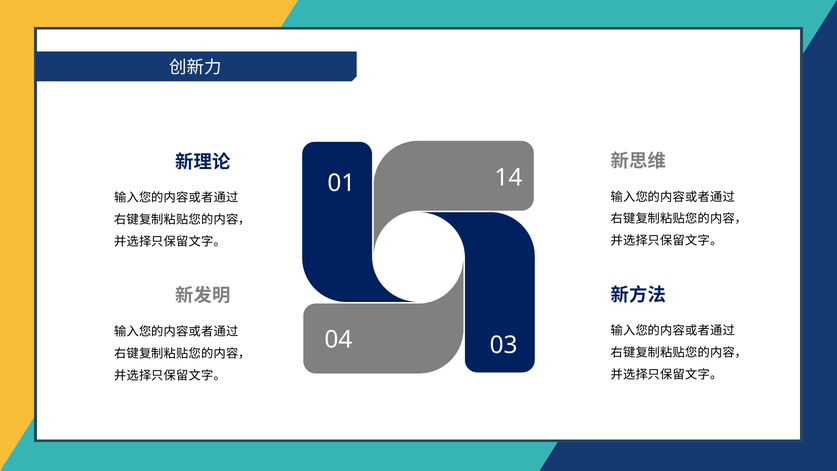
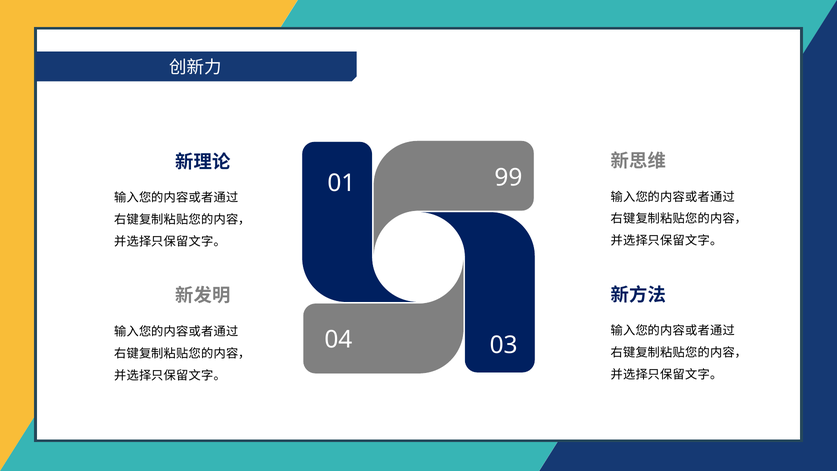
14: 14 -> 99
